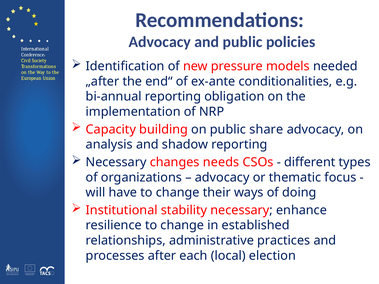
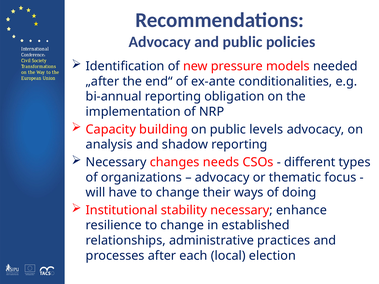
share: share -> levels
